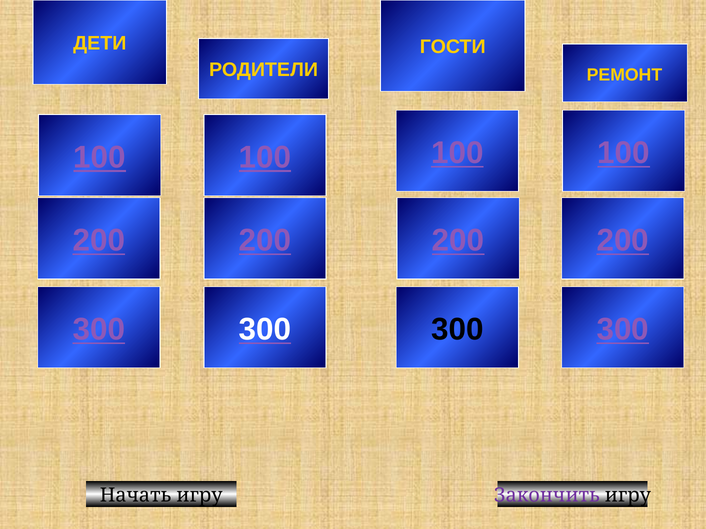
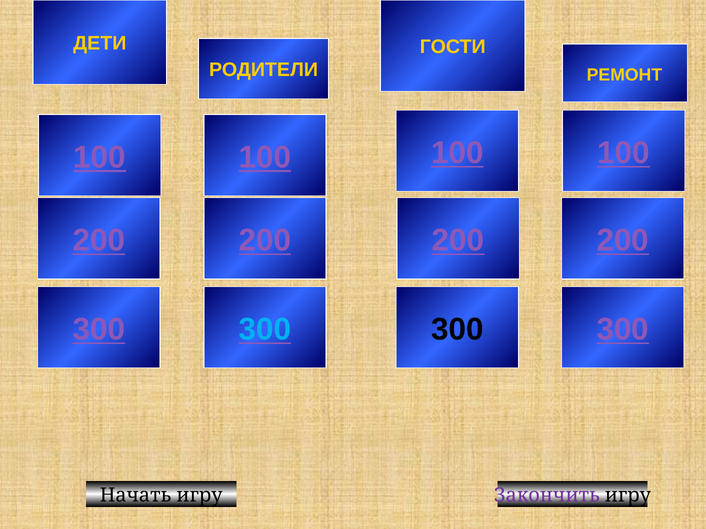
300 at (265, 330) colour: white -> light blue
